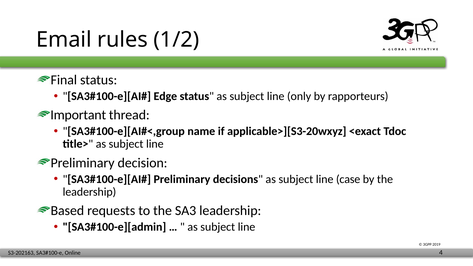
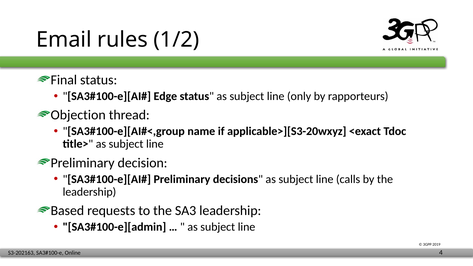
Important: Important -> Objection
case: case -> calls
